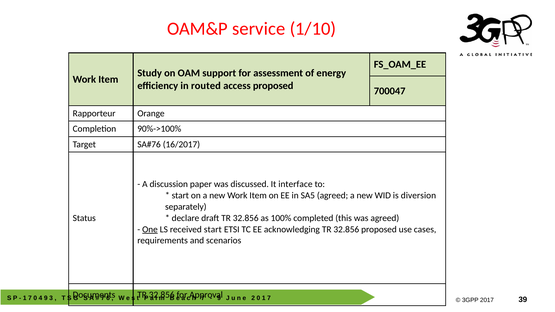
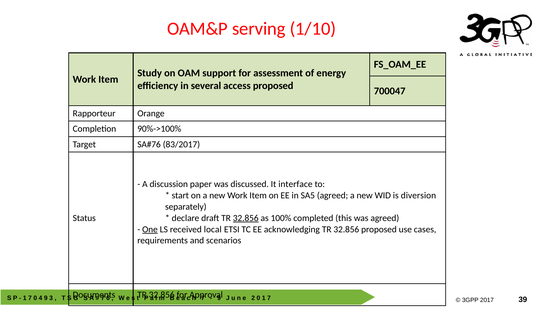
service: service -> serving
routed: routed -> several
16/2017: 16/2017 -> 83/2017
32.856 at (246, 218) underline: none -> present
received start: start -> local
